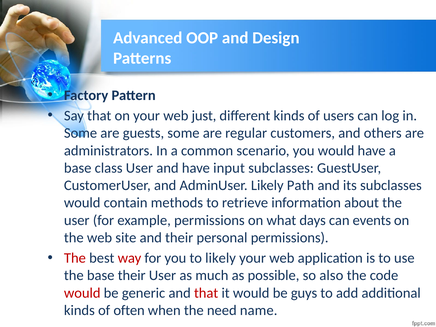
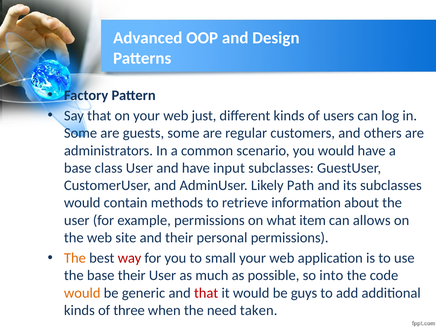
days: days -> item
events: events -> allows
The at (75, 258) colour: red -> orange
to likely: likely -> small
also: also -> into
would at (82, 293) colour: red -> orange
often: often -> three
name: name -> taken
